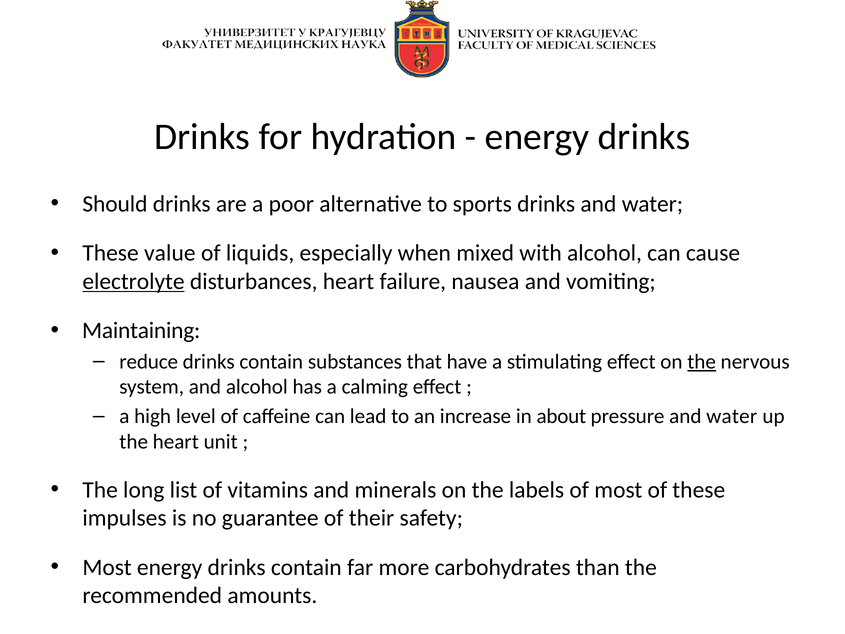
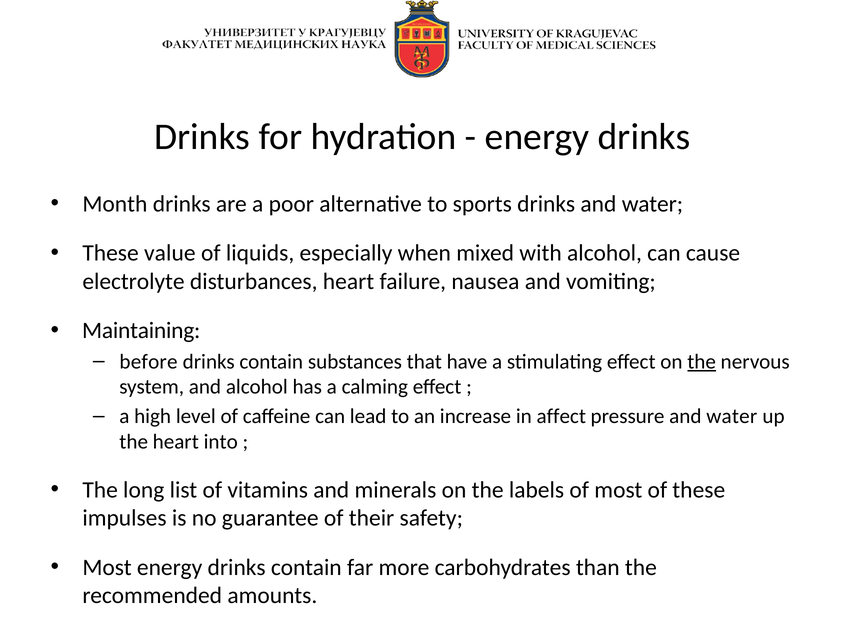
Should: Should -> Month
electrolyte underline: present -> none
reduce: reduce -> before
about: about -> affect
unit: unit -> into
